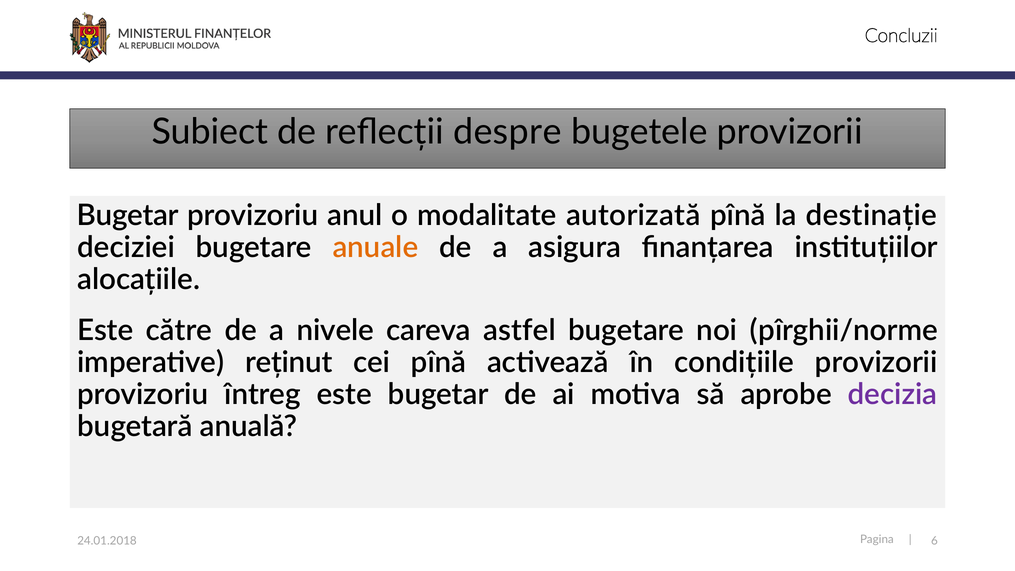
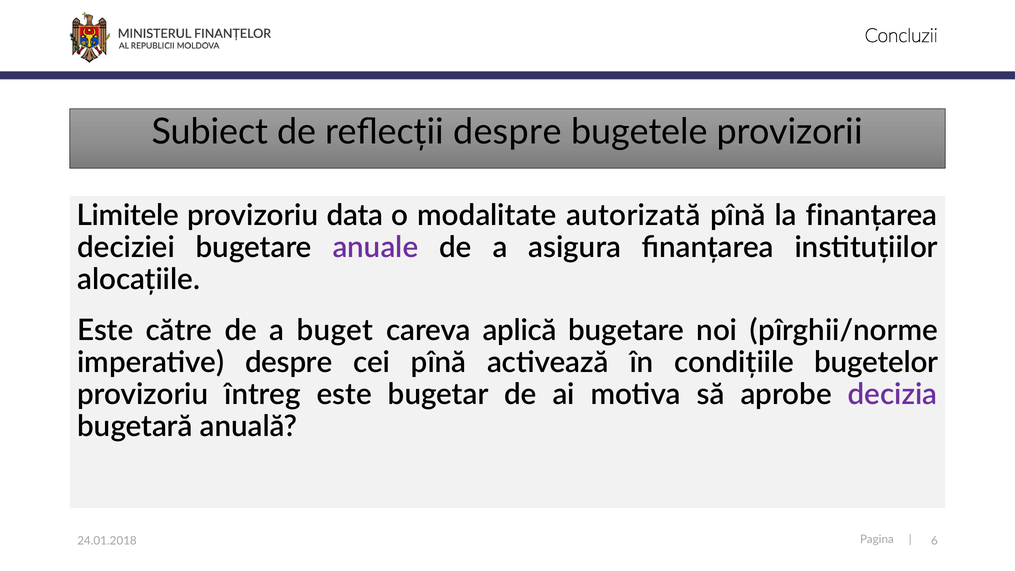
Bugetar at (128, 215): Bugetar -> Limitele
anul: anul -> data
la destinație: destinație -> finanțarea
anuale colour: orange -> purple
nivele: nivele -> buget
astfel: astfel -> aplică
imperative reținut: reținut -> despre
condițiile provizorii: provizorii -> bugetelor
